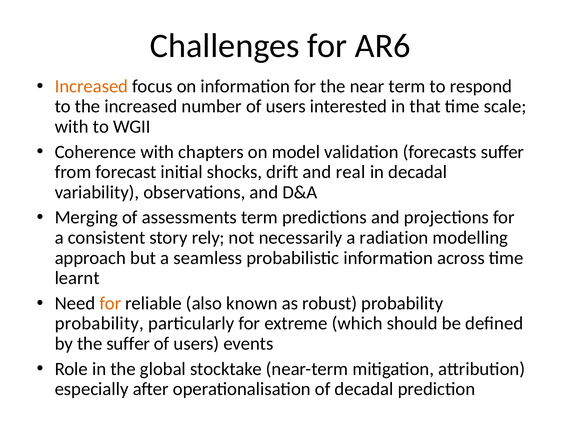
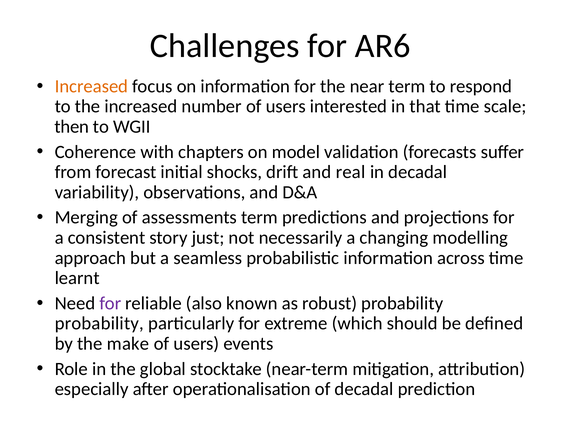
with at (72, 127): with -> then
rely: rely -> just
radiation: radiation -> changing
for at (110, 303) colour: orange -> purple
the suffer: suffer -> make
